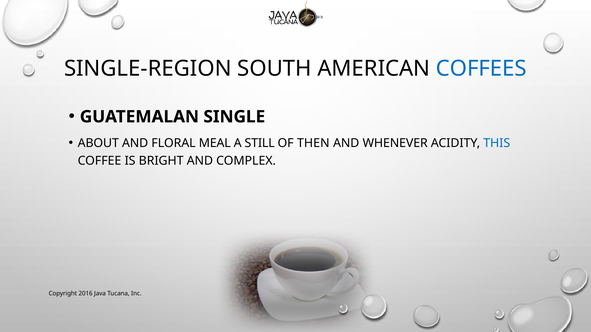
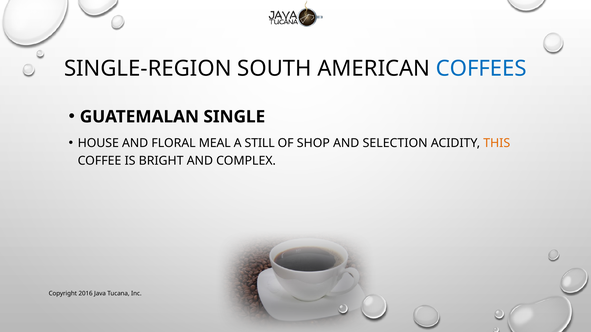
ABOUT: ABOUT -> HOUSE
THEN: THEN -> SHOP
WHENEVER: WHENEVER -> SELECTION
THIS colour: blue -> orange
